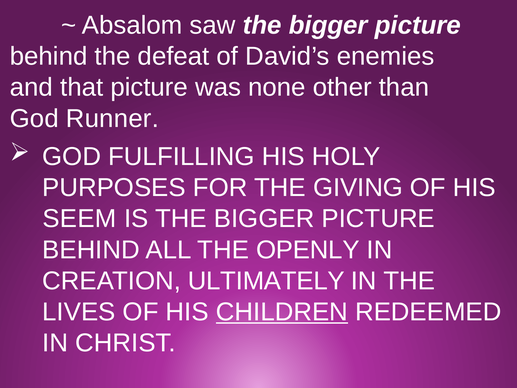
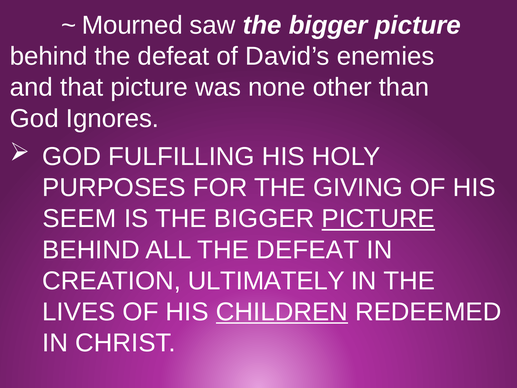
Absalom: Absalom -> Mourned
Runner: Runner -> Ignores
PICTURE at (378, 219) underline: none -> present
ALL THE OPENLY: OPENLY -> DEFEAT
